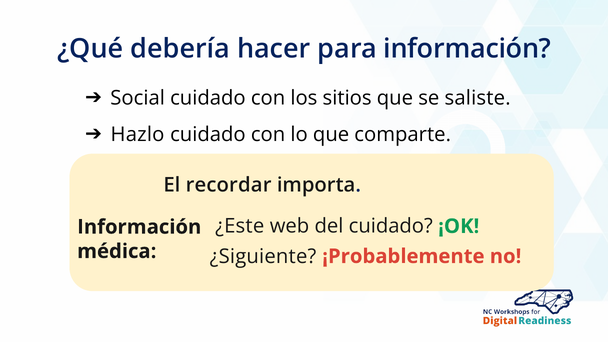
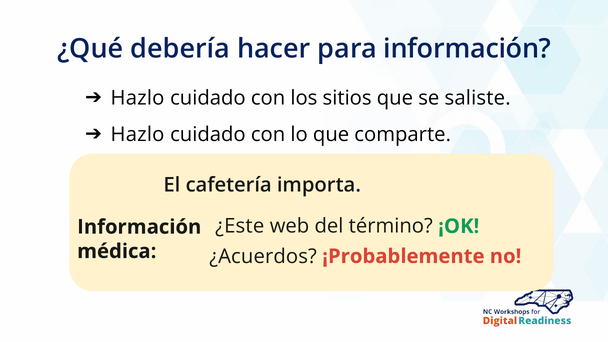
Social at (138, 98): Social -> Hazlo
recordar: recordar -> cafetería
del cuidado: cuidado -> término
¿Siguiente: ¿Siguiente -> ¿Acuerdos
